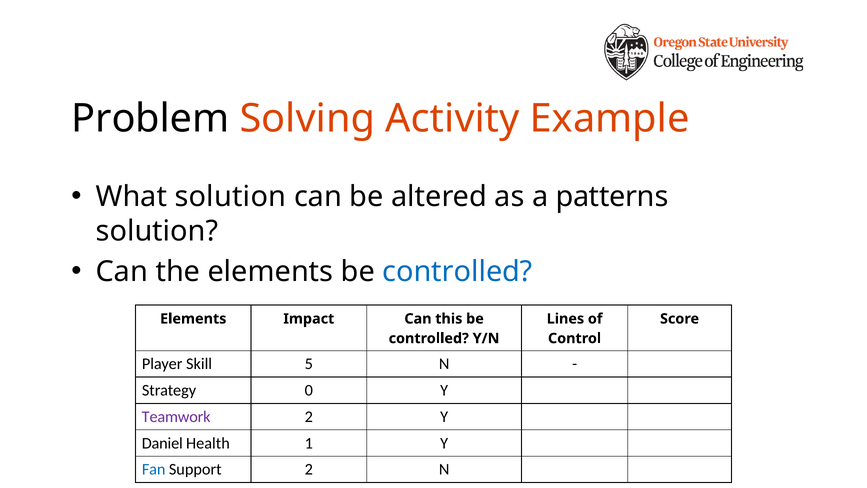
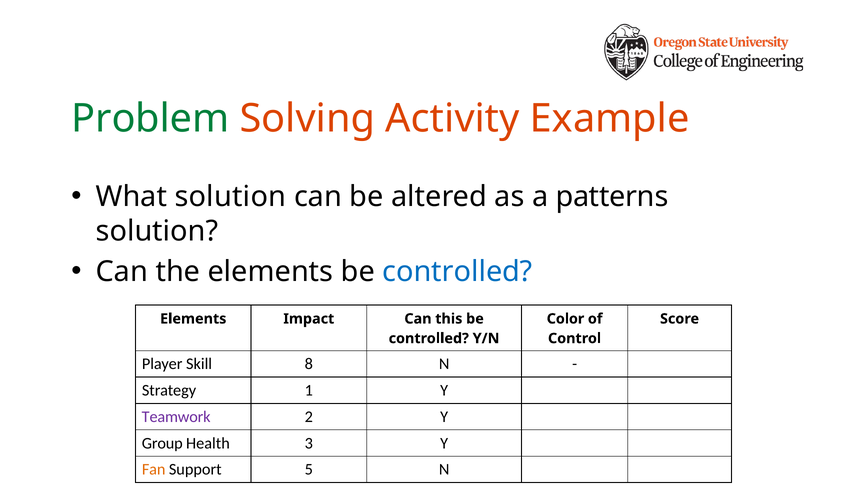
Problem colour: black -> green
Lines: Lines -> Color
5: 5 -> 8
0: 0 -> 1
Daniel: Daniel -> Group
1: 1 -> 3
Fan colour: blue -> orange
Support 2: 2 -> 5
